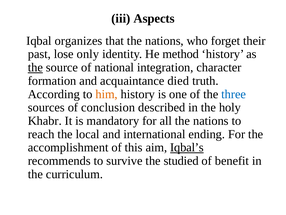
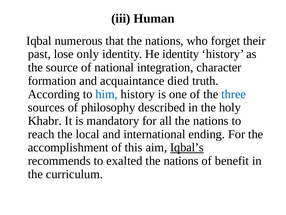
Aspects: Aspects -> Human
organizes: organizes -> numerous
He method: method -> identity
the at (35, 67) underline: present -> none
him colour: orange -> blue
conclusion: conclusion -> philosophy
survive: survive -> exalted
studied at (181, 160): studied -> nations
